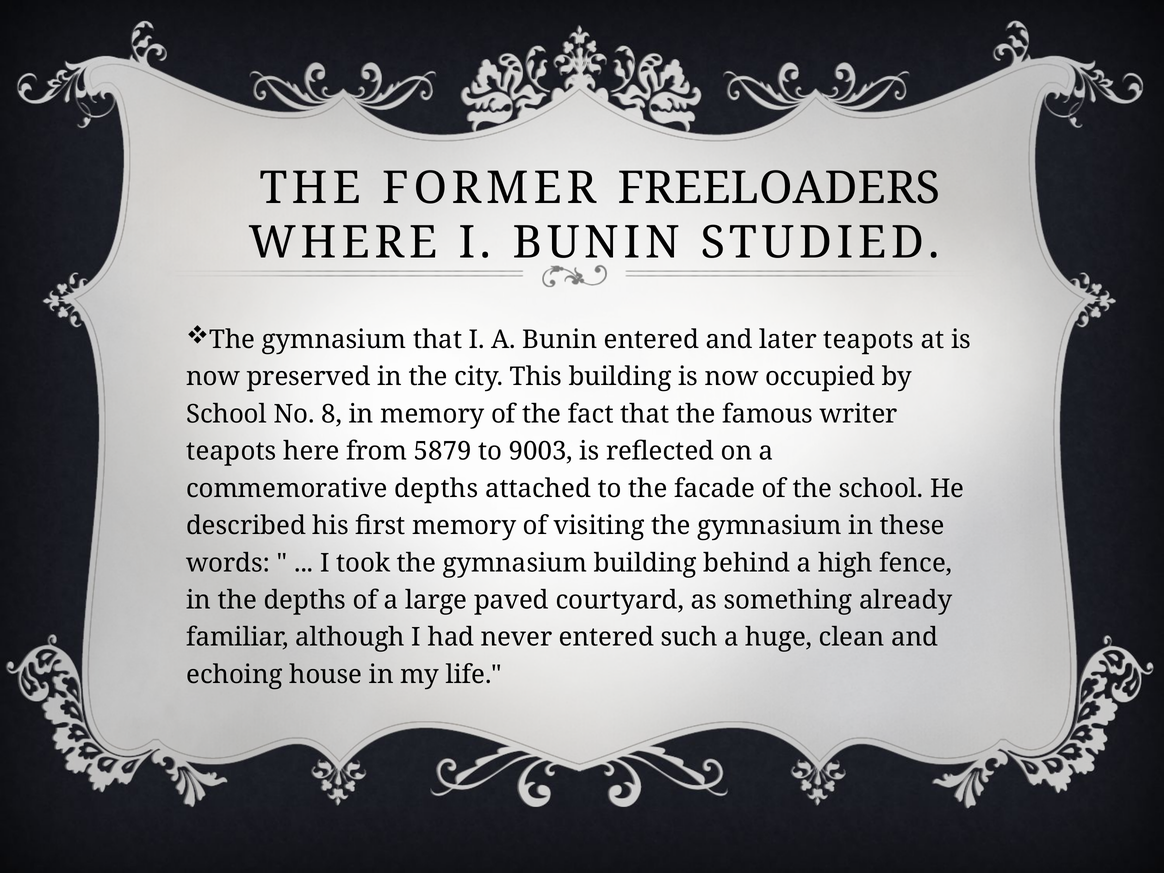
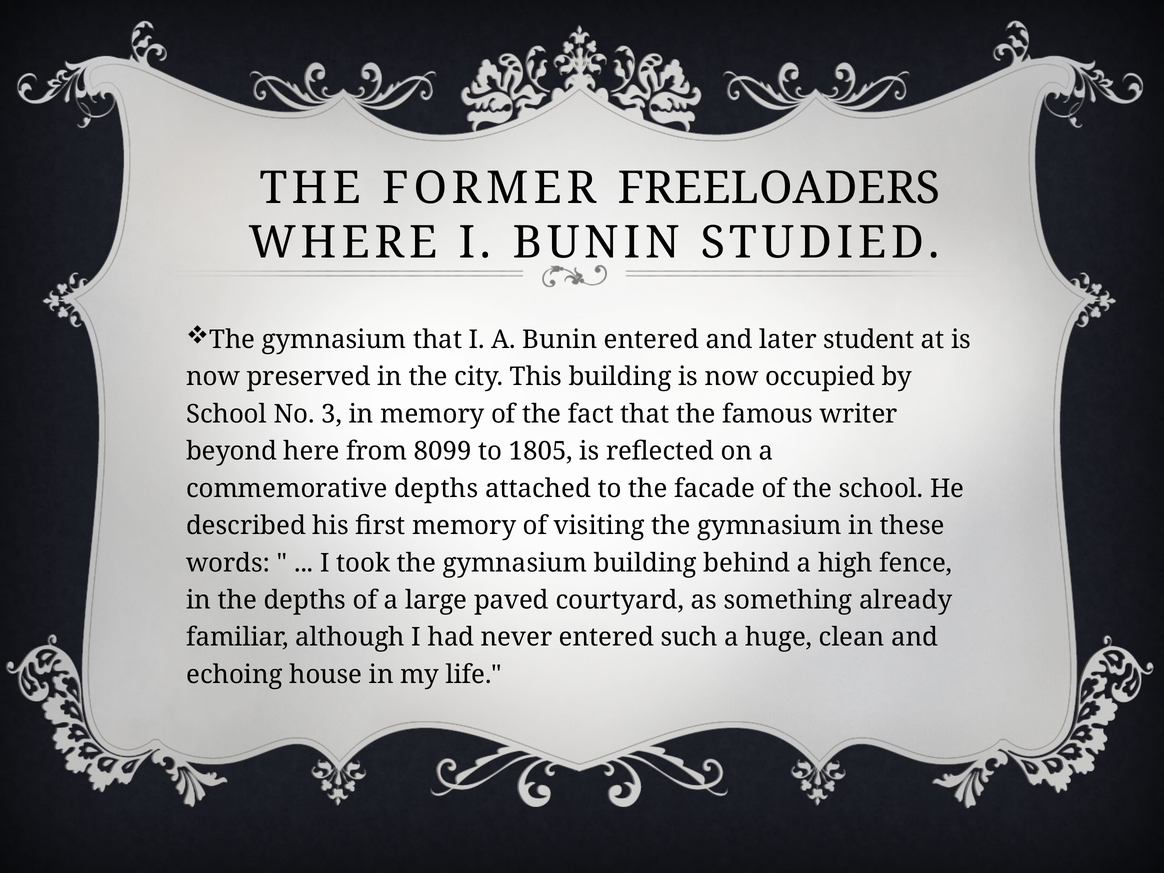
later teapots: teapots -> student
8: 8 -> 3
teapots at (231, 451): teapots -> beyond
5879: 5879 -> 8099
9003: 9003 -> 1805
